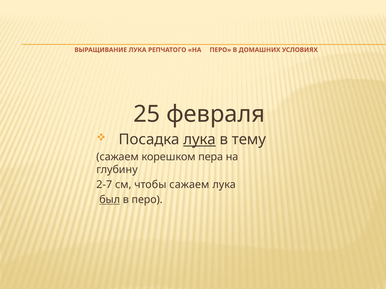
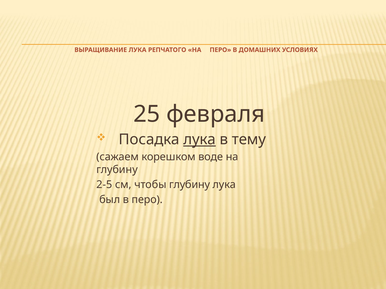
пера: пера -> воде
2-7: 2-7 -> 2-5
чтобы сажаем: сажаем -> глубину
был underline: present -> none
